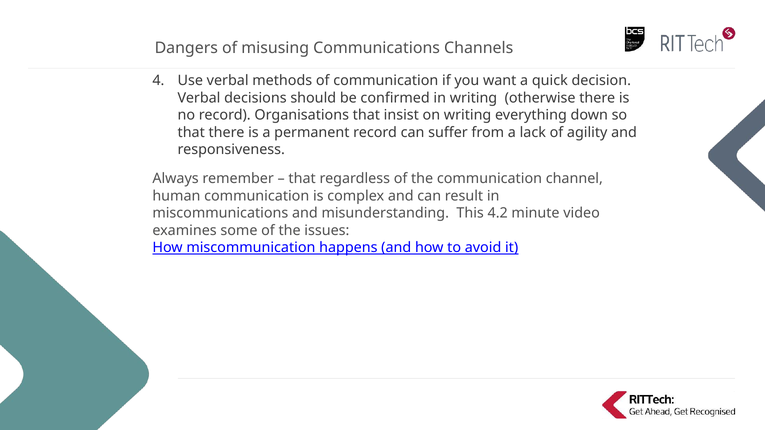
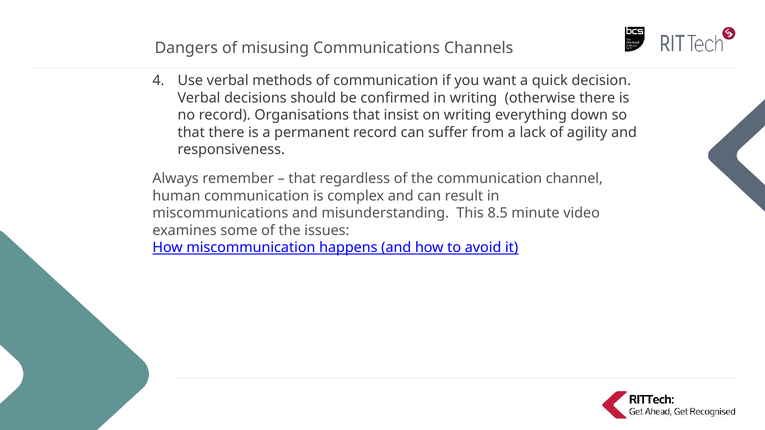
4.2: 4.2 -> 8.5
